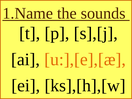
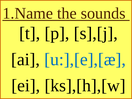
u:],[e],[æ colour: orange -> blue
